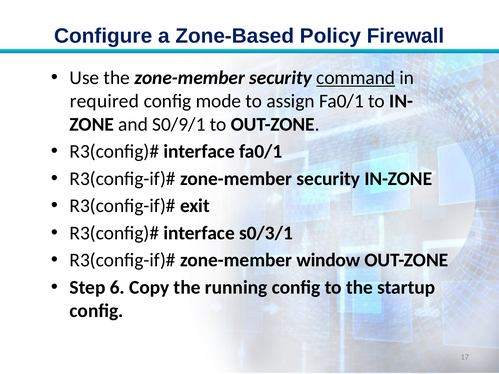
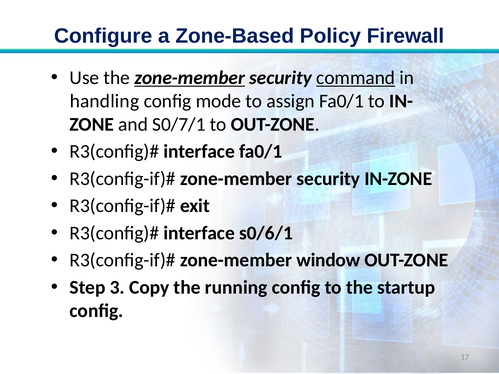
zone-member at (190, 78) underline: none -> present
required: required -> handling
S0/9/1: S0/9/1 -> S0/7/1
s0/3/1: s0/3/1 -> s0/6/1
6: 6 -> 3
